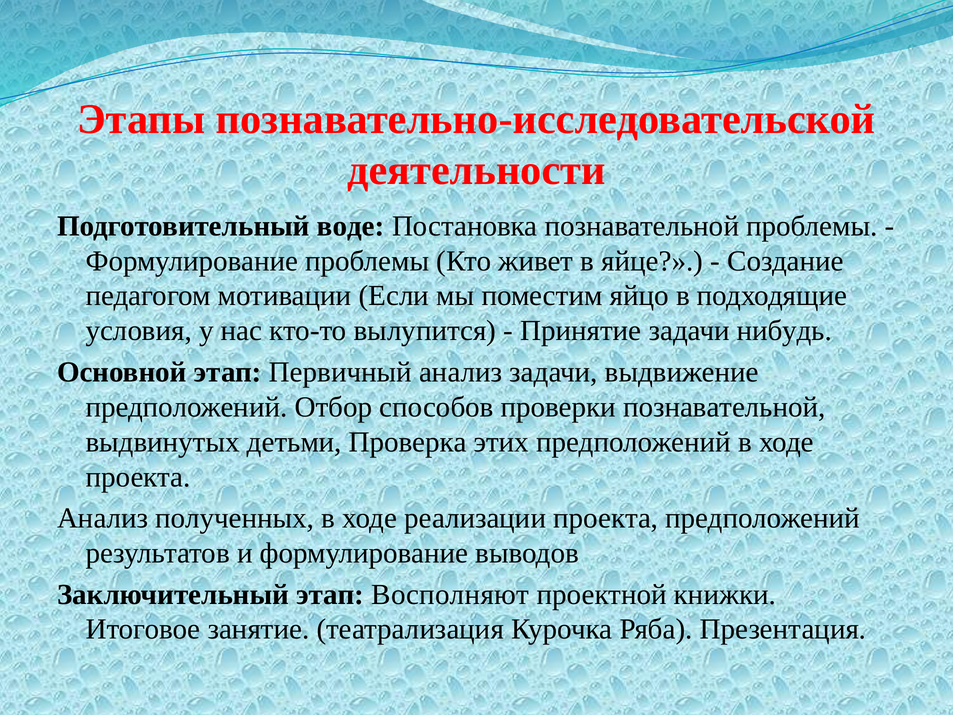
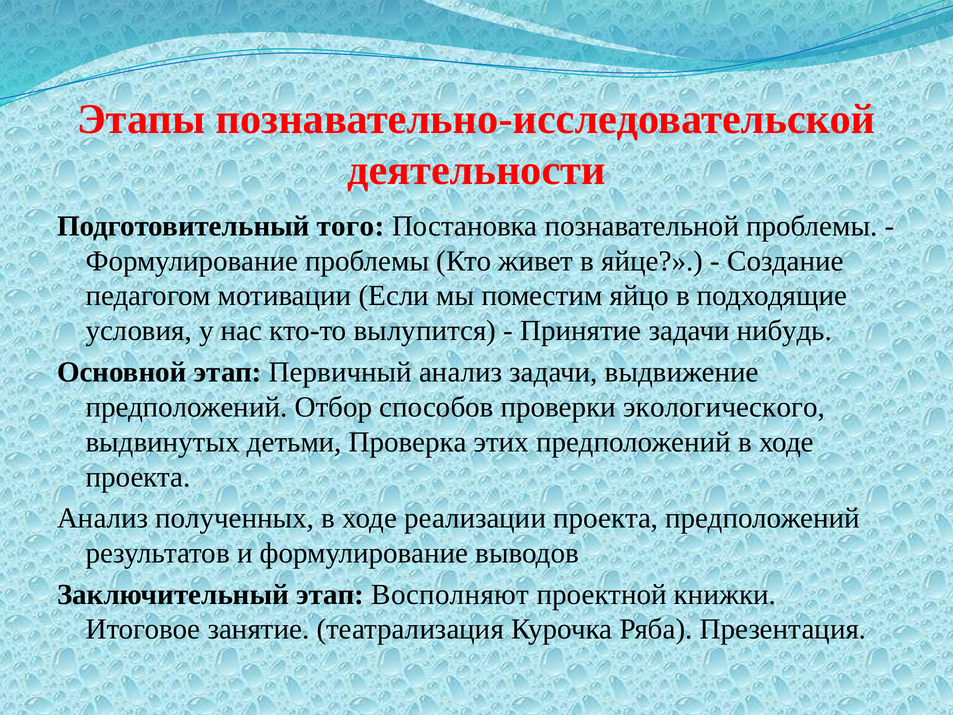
воде: воде -> того
проверки познавательной: познавательной -> экологического
